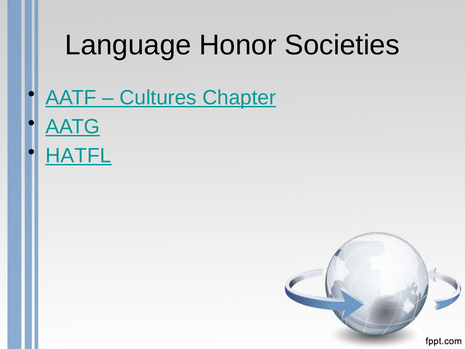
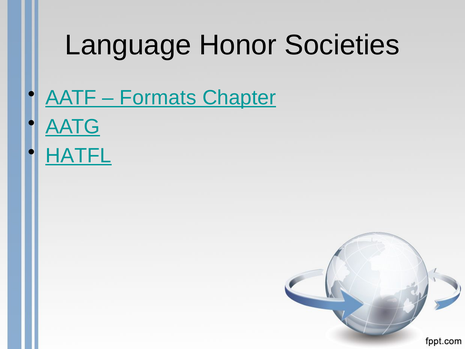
Cultures: Cultures -> Formats
